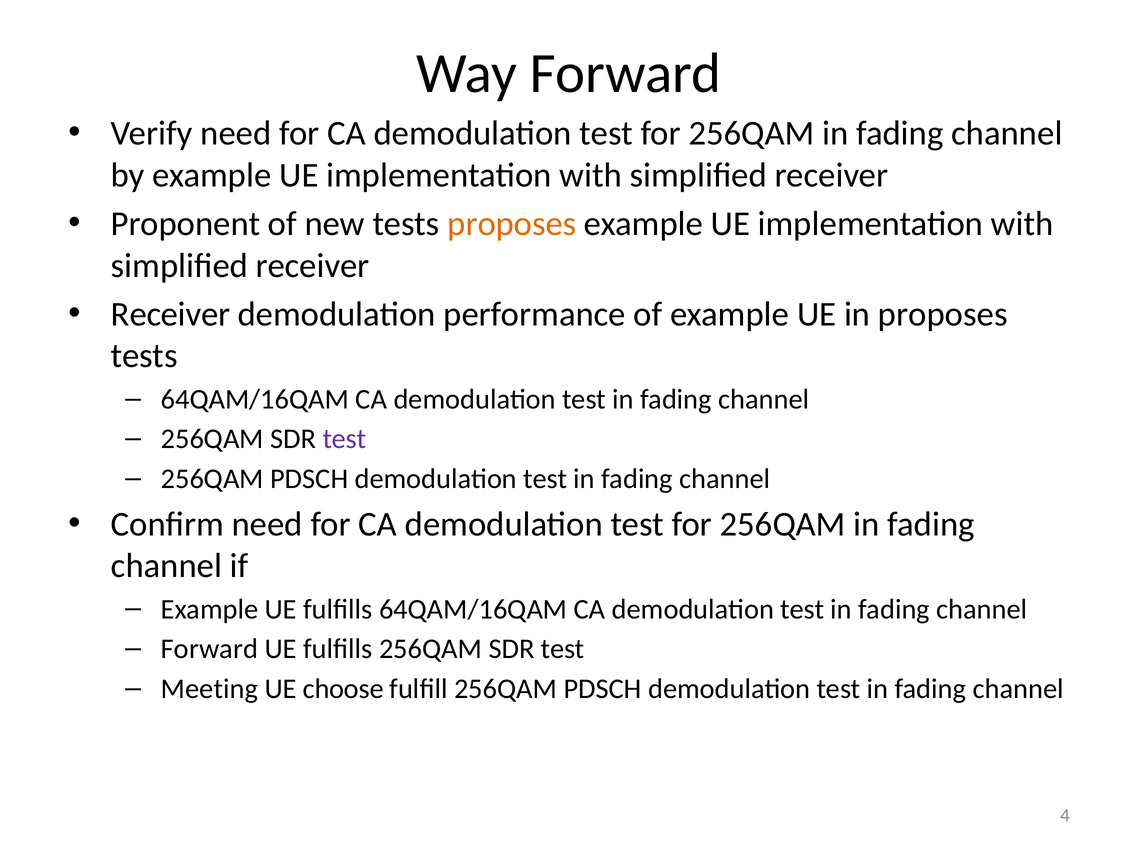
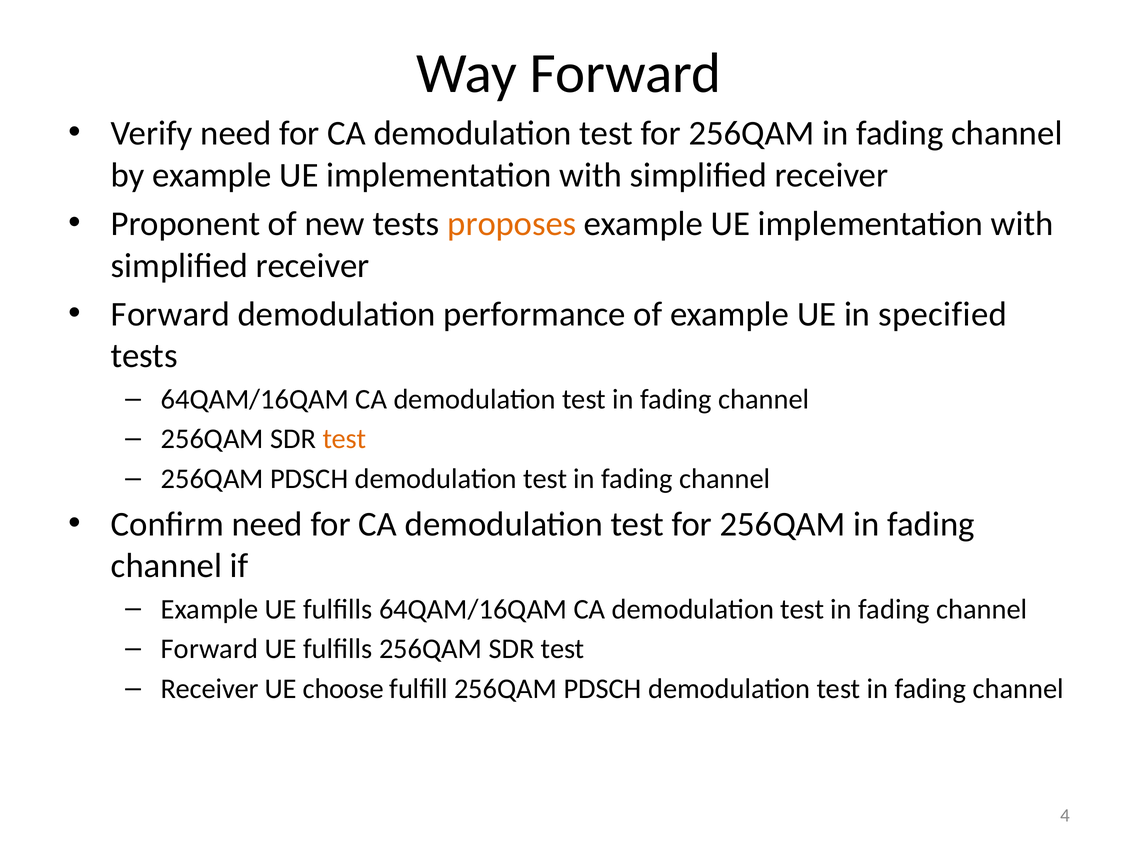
Receiver at (171, 314): Receiver -> Forward
in proposes: proposes -> specified
test at (344, 439) colour: purple -> orange
Meeting at (209, 688): Meeting -> Receiver
